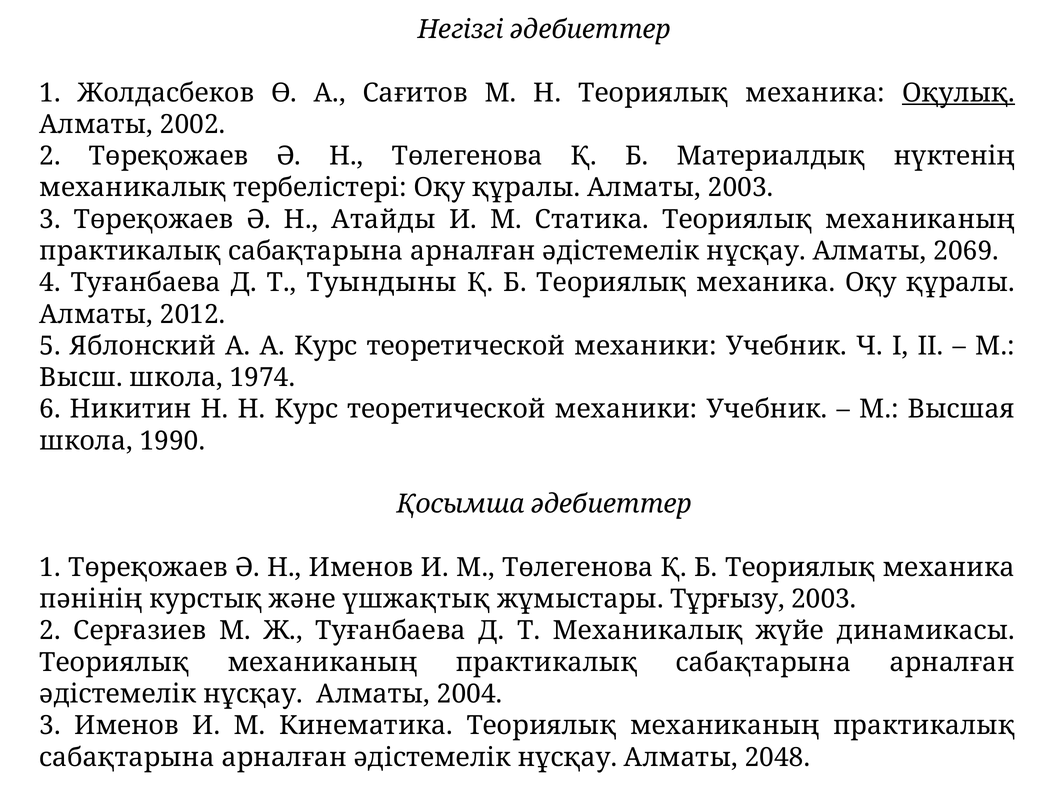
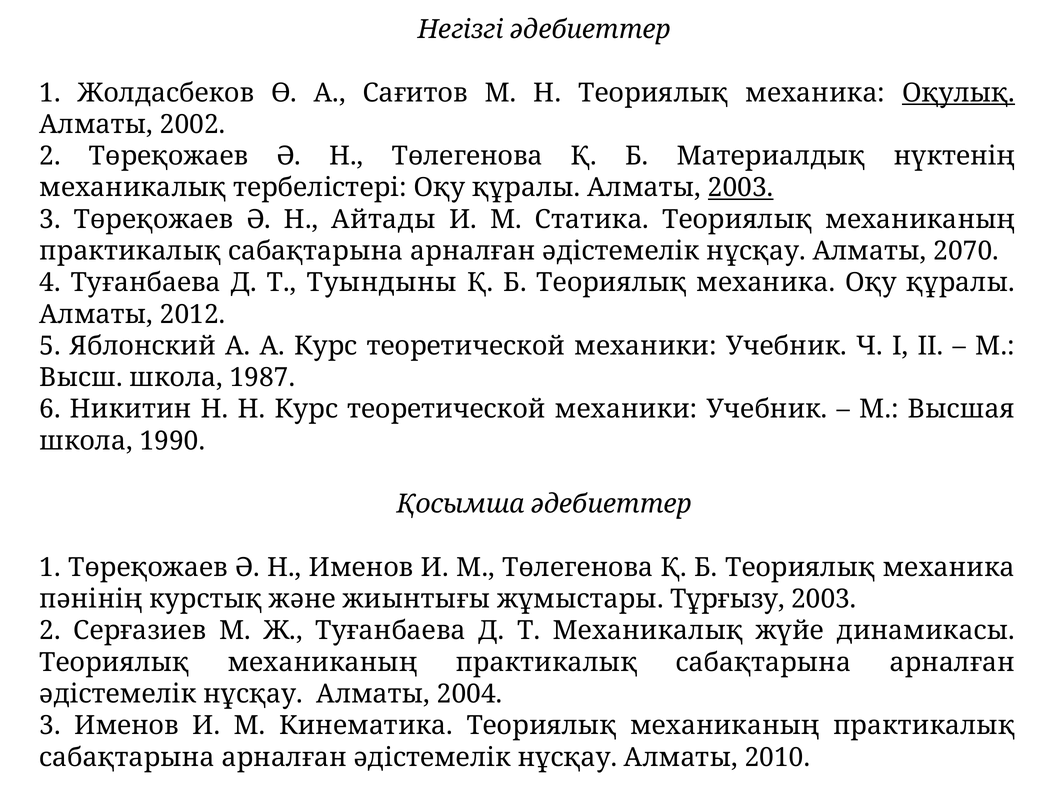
2003 at (741, 188) underline: none -> present
Атайды: Атайды -> Айтады
2069: 2069 -> 2070
1974: 1974 -> 1987
үшжақтық: үшжақтық -> жиынтығы
2048: 2048 -> 2010
